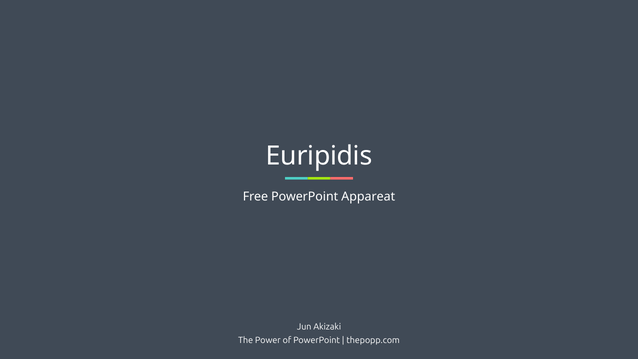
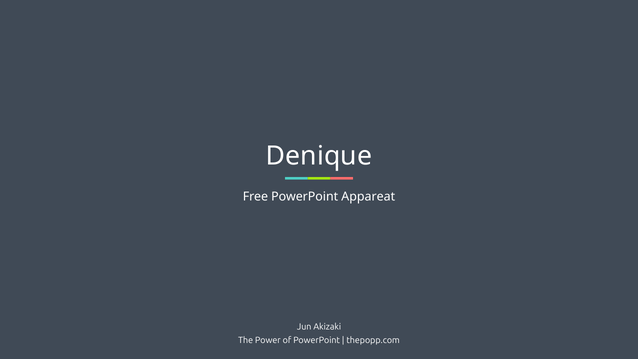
Euripidis: Euripidis -> Denique
